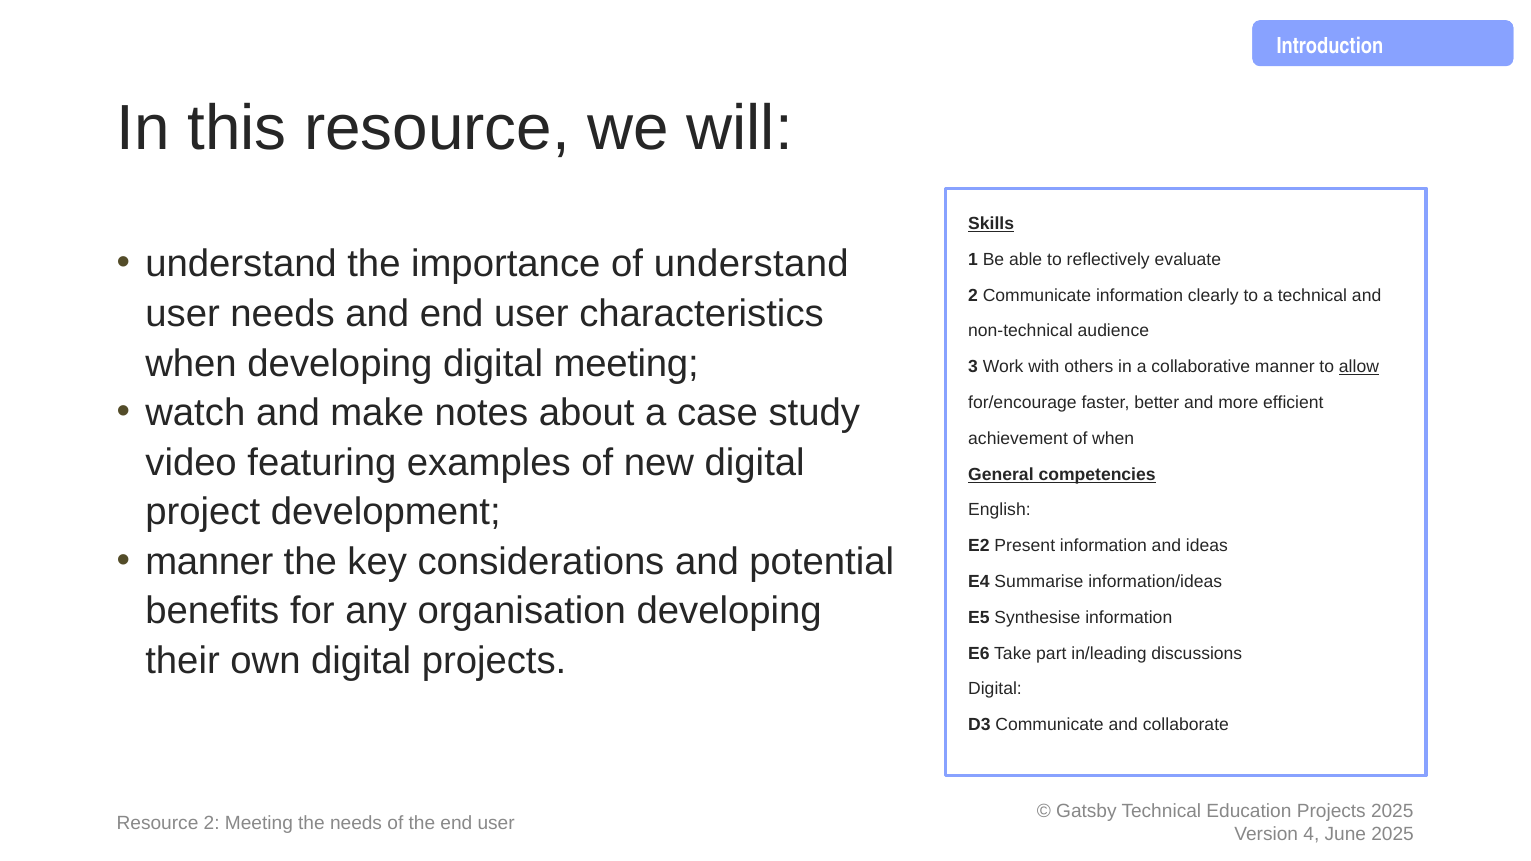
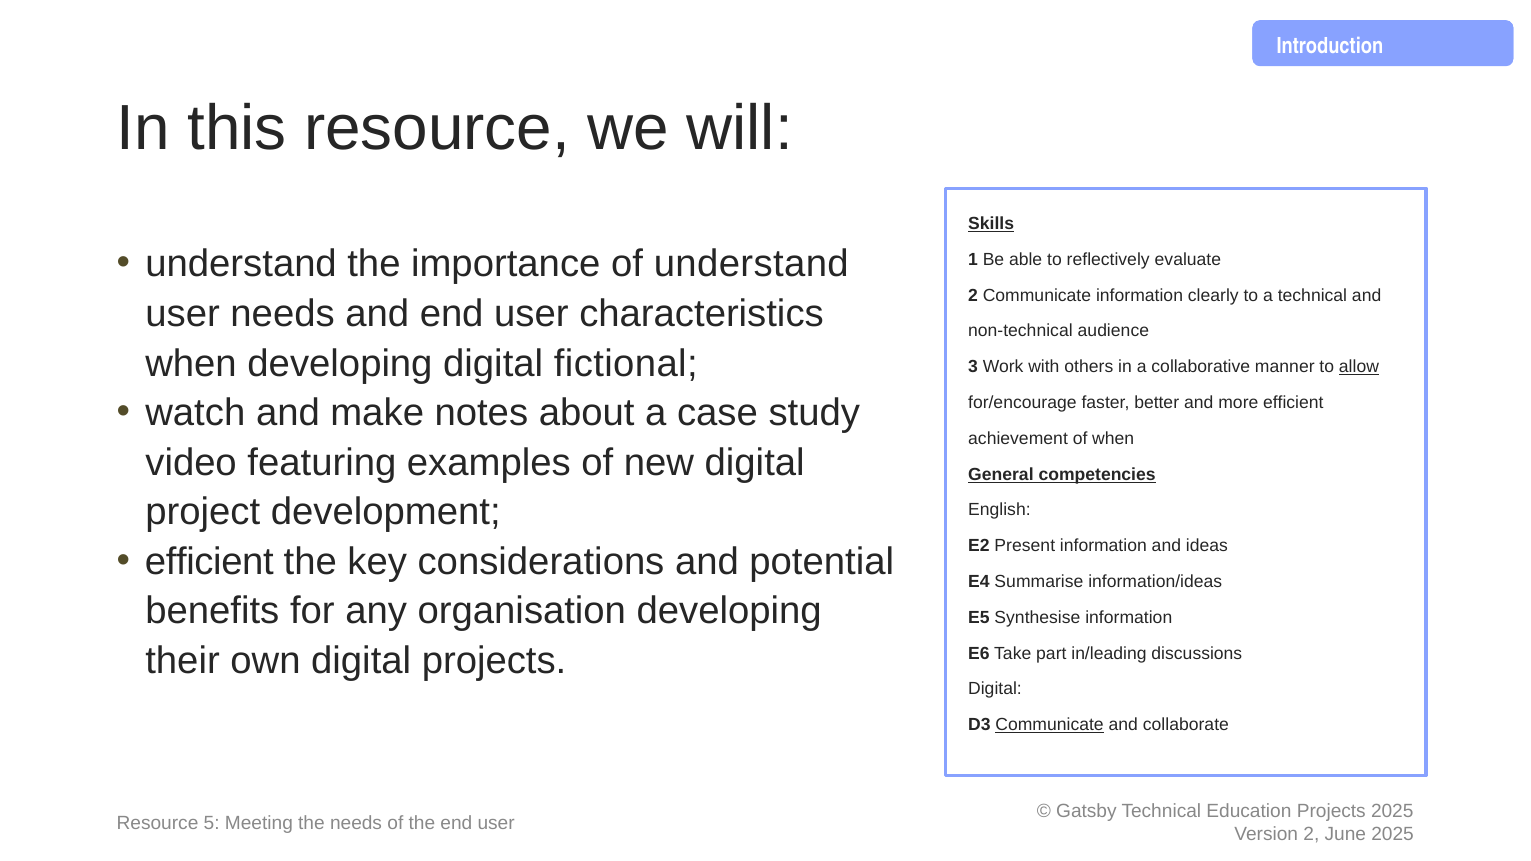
digital meeting: meeting -> fictional
manner at (209, 562): manner -> efficient
Communicate at (1050, 725) underline: none -> present
Resource 2: 2 -> 5
4 at (1311, 834): 4 -> 2
